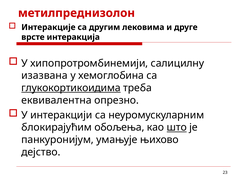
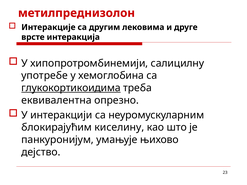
изазвана: изазвана -> употребе
обољења: обољења -> киселину
што underline: present -> none
